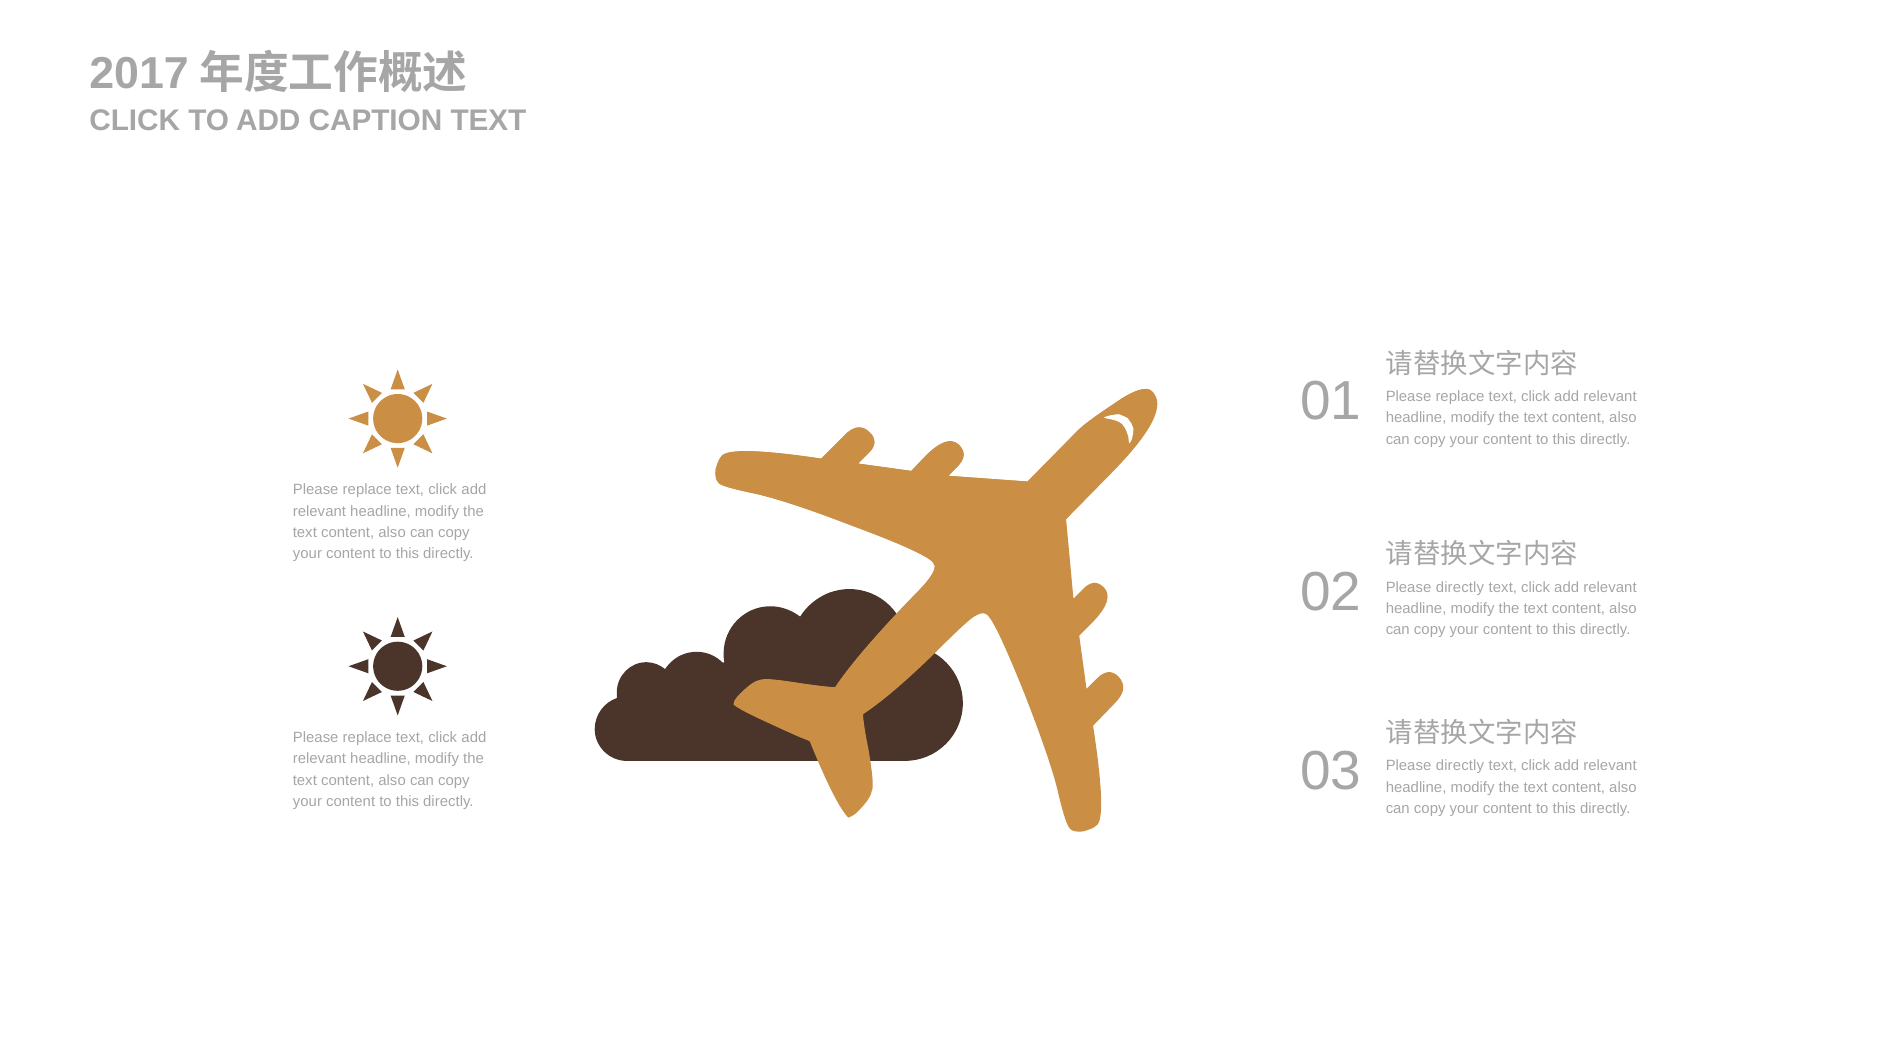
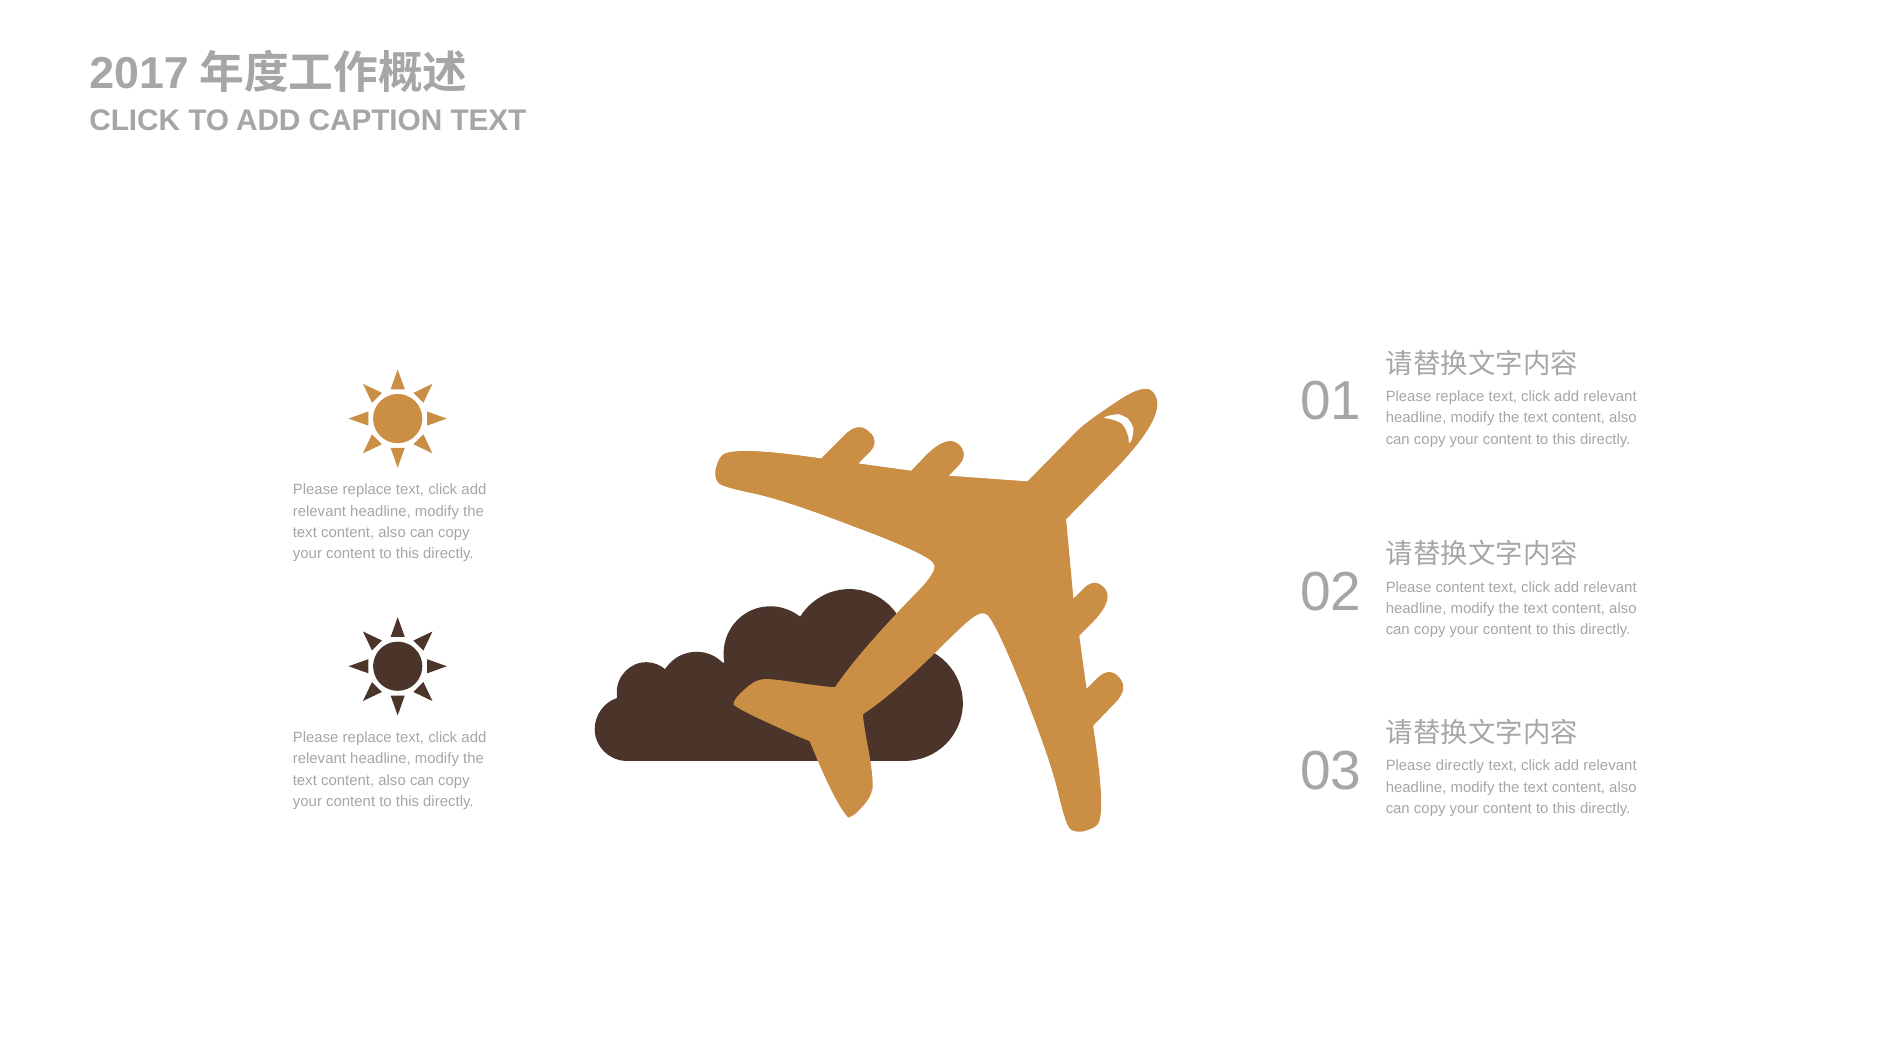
02 Please directly: directly -> content
